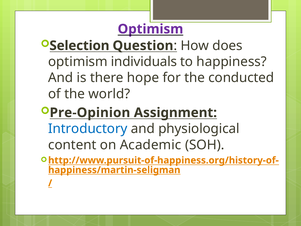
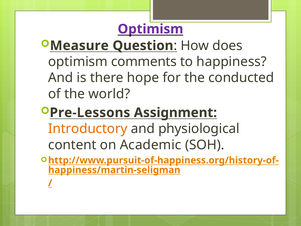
Selection: Selection -> Measure
individuals: individuals -> comments
Pre-Opinion: Pre-Opinion -> Pre-Lessons
Introductory colour: blue -> orange
